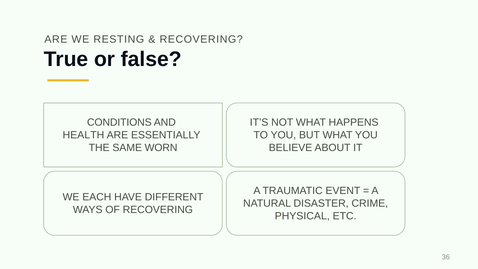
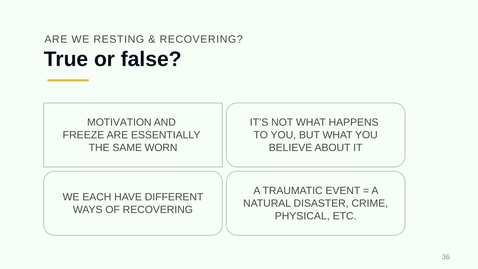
CONDITIONS: CONDITIONS -> MOTIVATION
HEALTH: HEALTH -> FREEZE
